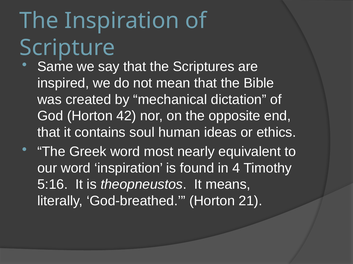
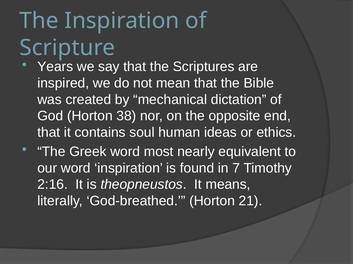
Same: Same -> Years
42: 42 -> 38
4: 4 -> 7
5:16: 5:16 -> 2:16
